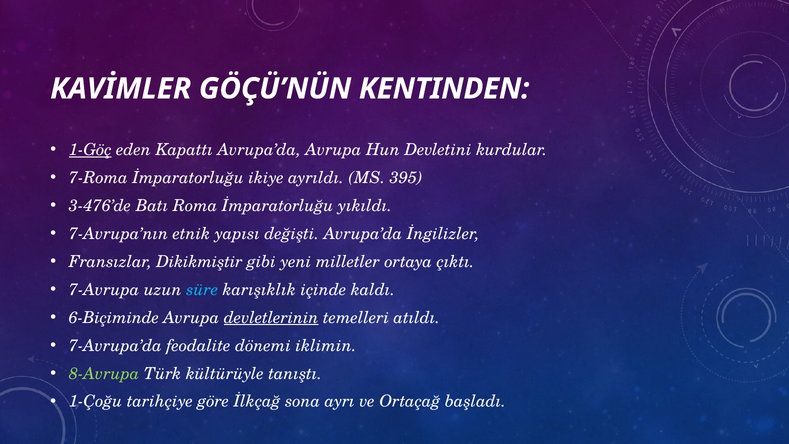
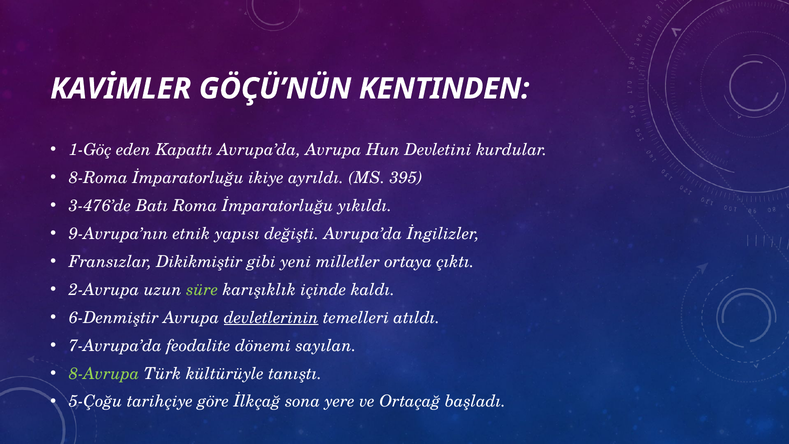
1-Göç underline: present -> none
7-Roma: 7-Roma -> 8-Roma
7-Avrupa’nın: 7-Avrupa’nın -> 9-Avrupa’nın
7-Avrupa: 7-Avrupa -> 2-Avrupa
süre colour: light blue -> light green
6-Biçiminde: 6-Biçiminde -> 6-Denmiştir
iklimin: iklimin -> sayılan
1-Çoğu: 1-Çoğu -> 5-Çoğu
ayrı: ayrı -> yere
